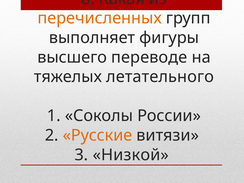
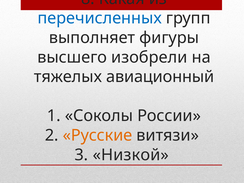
перечисленных colour: orange -> blue
переводе: переводе -> изобрели
летательного: летательного -> авиационный
